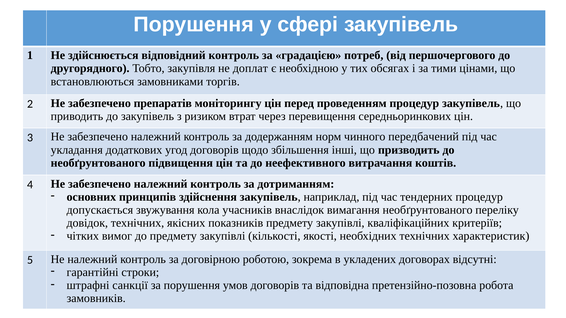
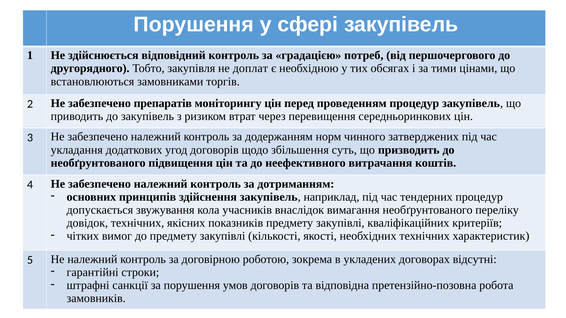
передбачений: передбачений -> затверджених
інші: інші -> суть
